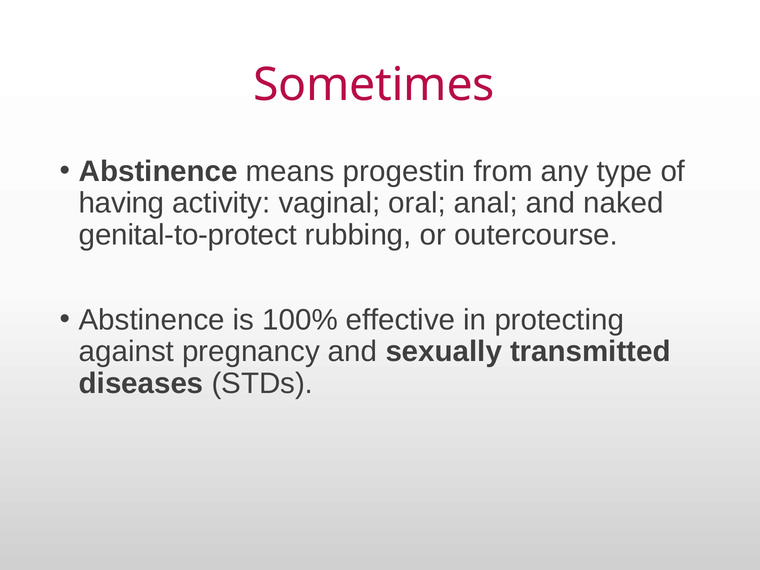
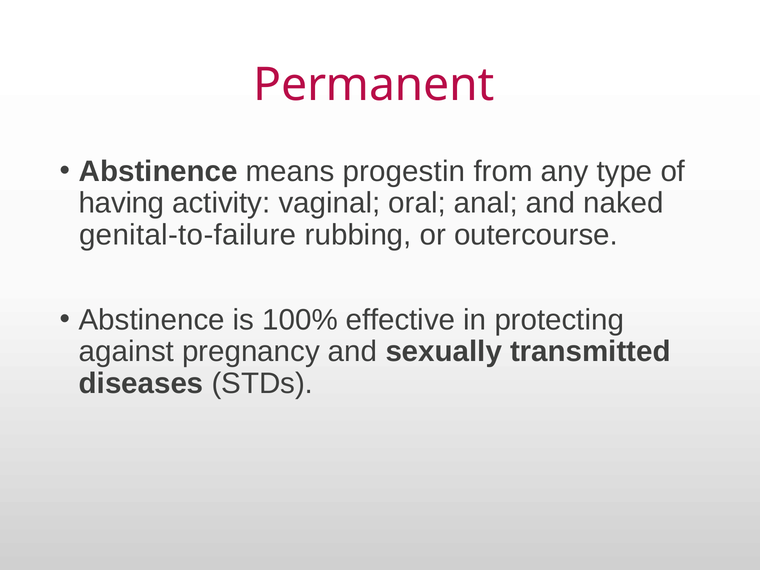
Sometimes: Sometimes -> Permanent
genital-to-protect: genital-to-protect -> genital-to-failure
